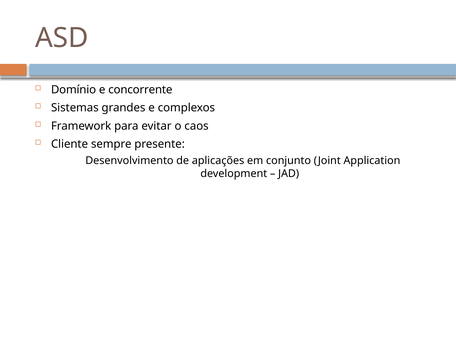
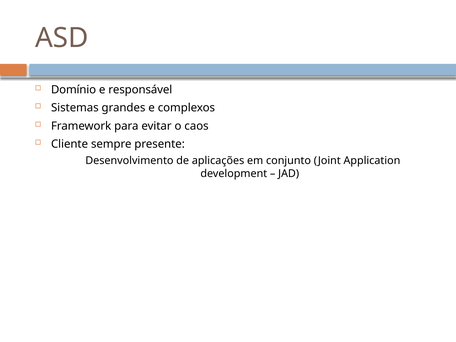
concorrente: concorrente -> responsável
